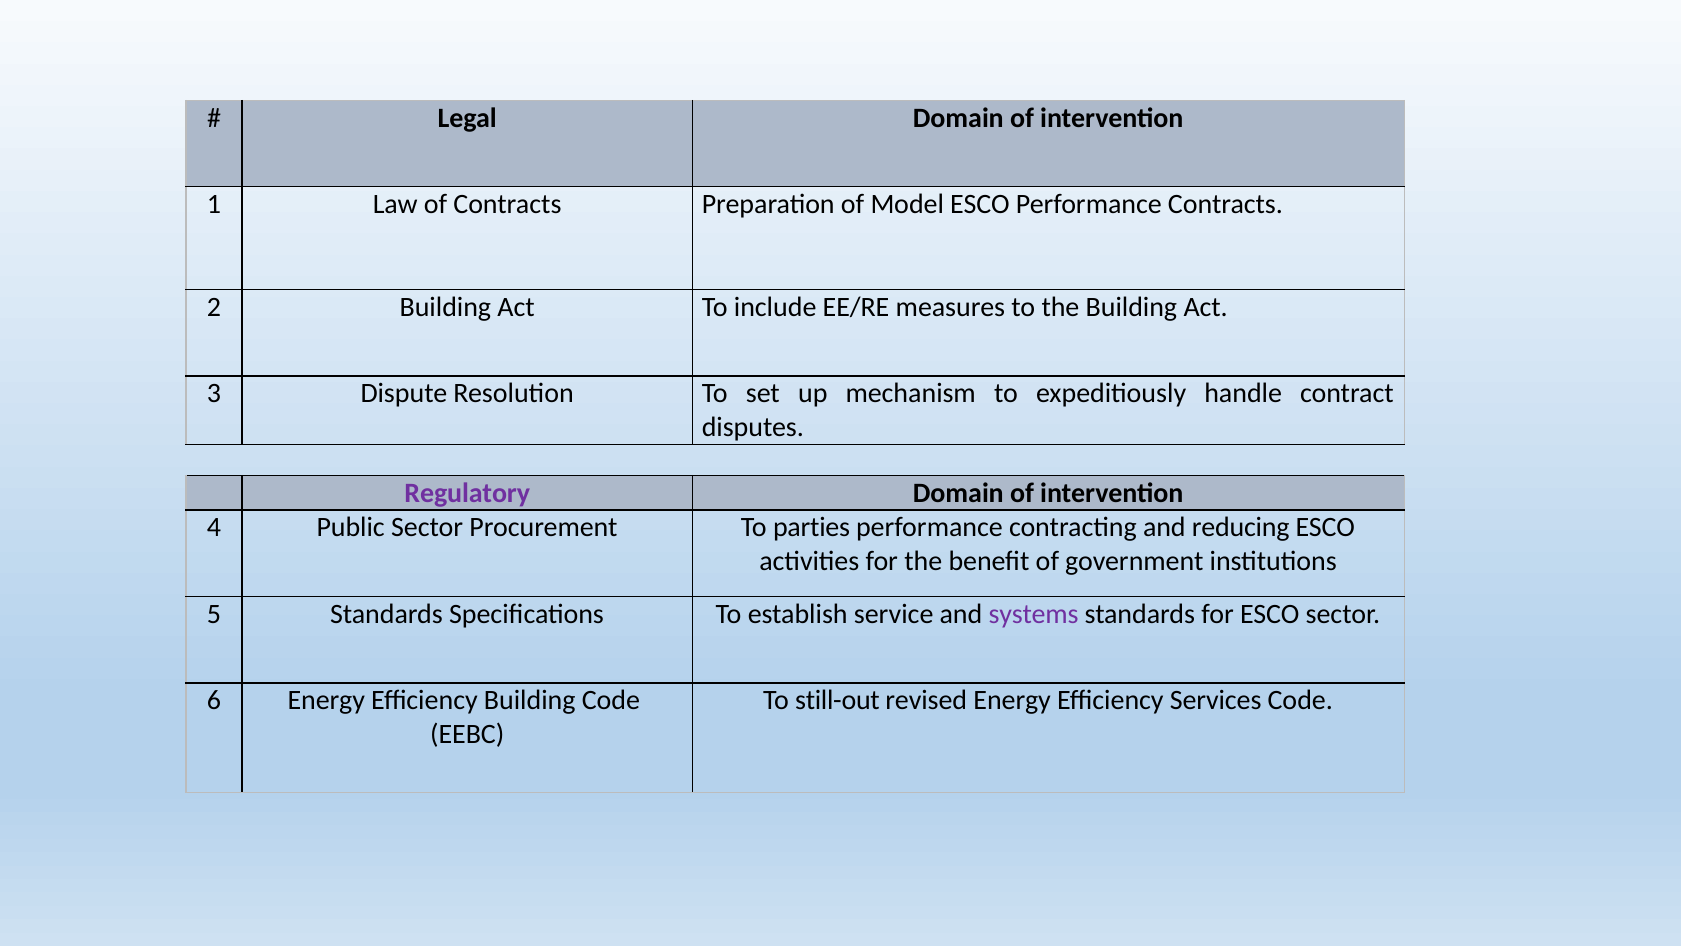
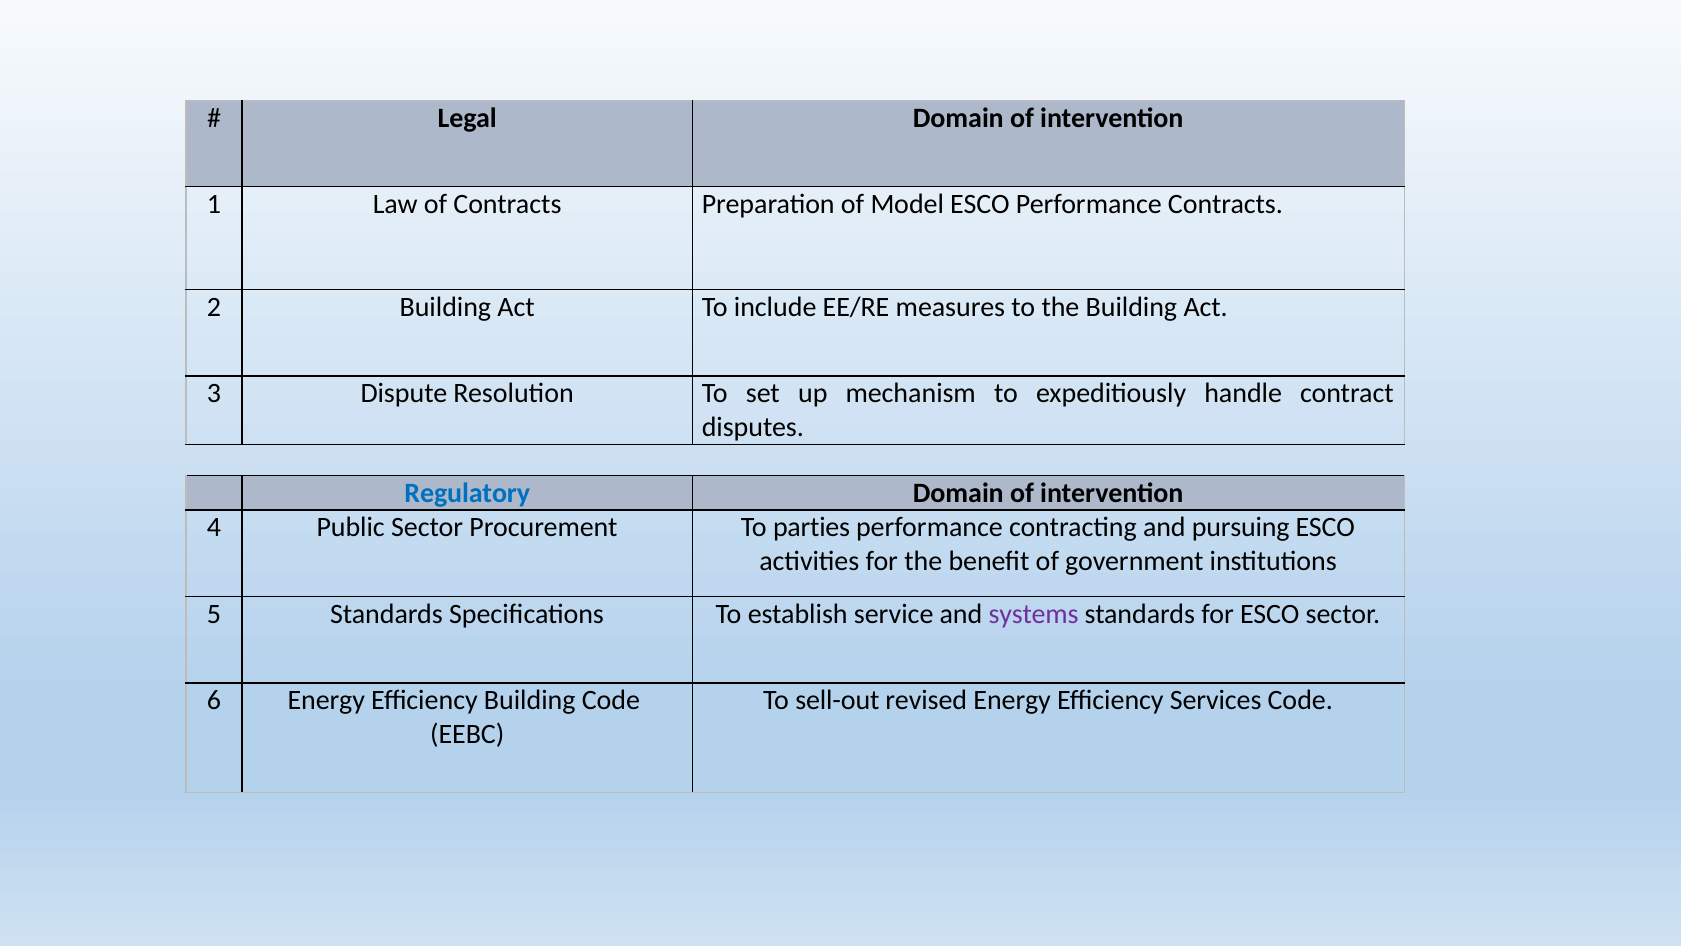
Regulatory colour: purple -> blue
reducing: reducing -> pursuing
still-out: still-out -> sell-out
